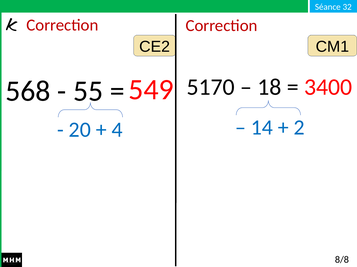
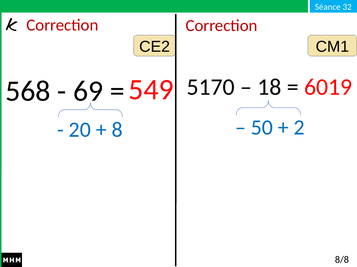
3400: 3400 -> 6019
55: 55 -> 69
14: 14 -> 50
4: 4 -> 8
